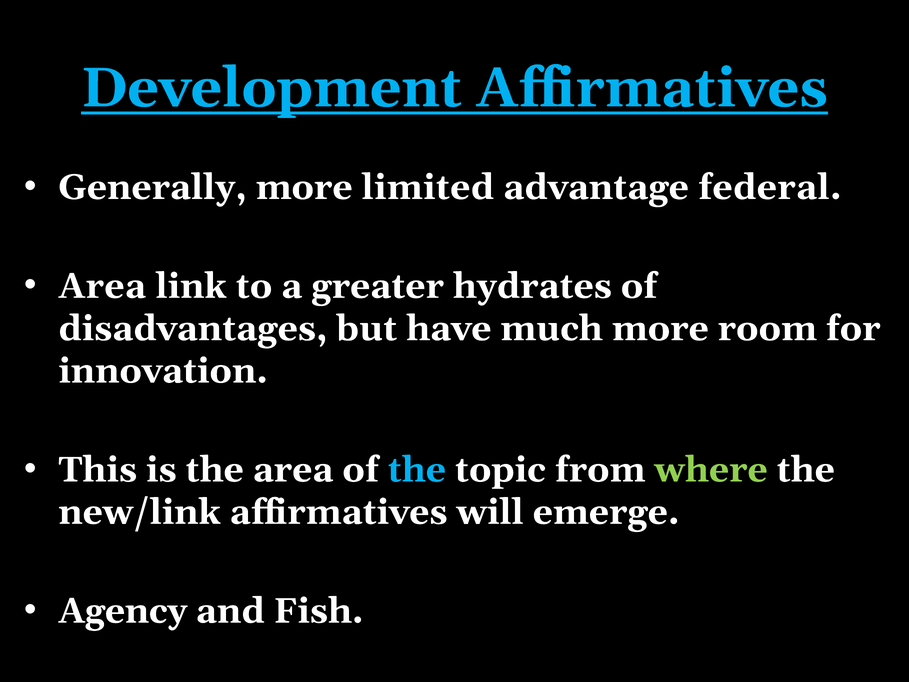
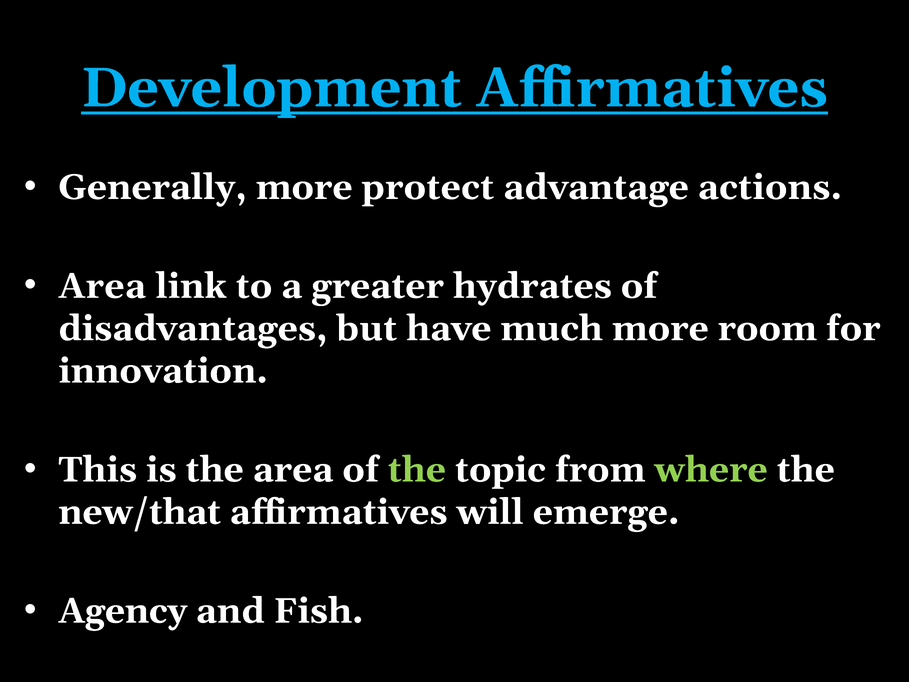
limited: limited -> protect
federal: federal -> actions
the at (417, 470) colour: light blue -> light green
new/link: new/link -> new/that
